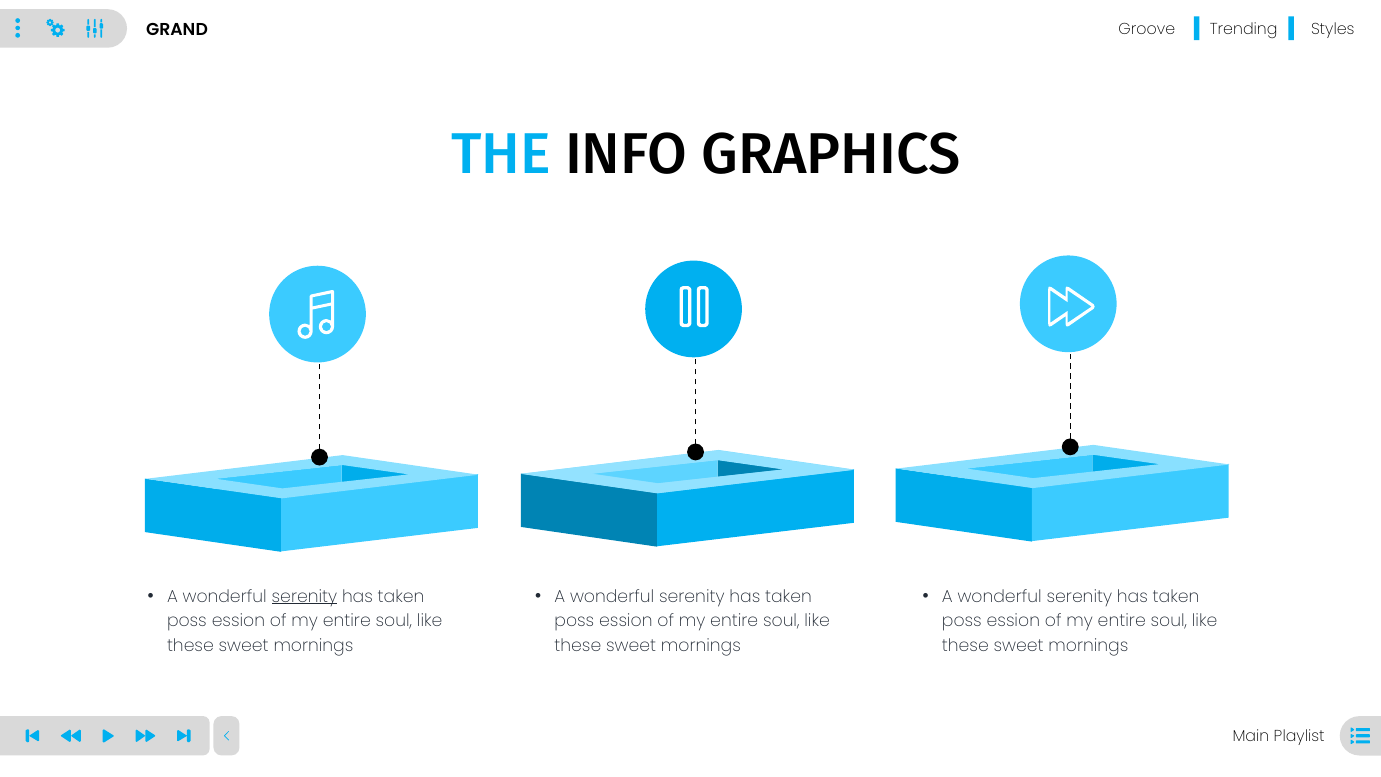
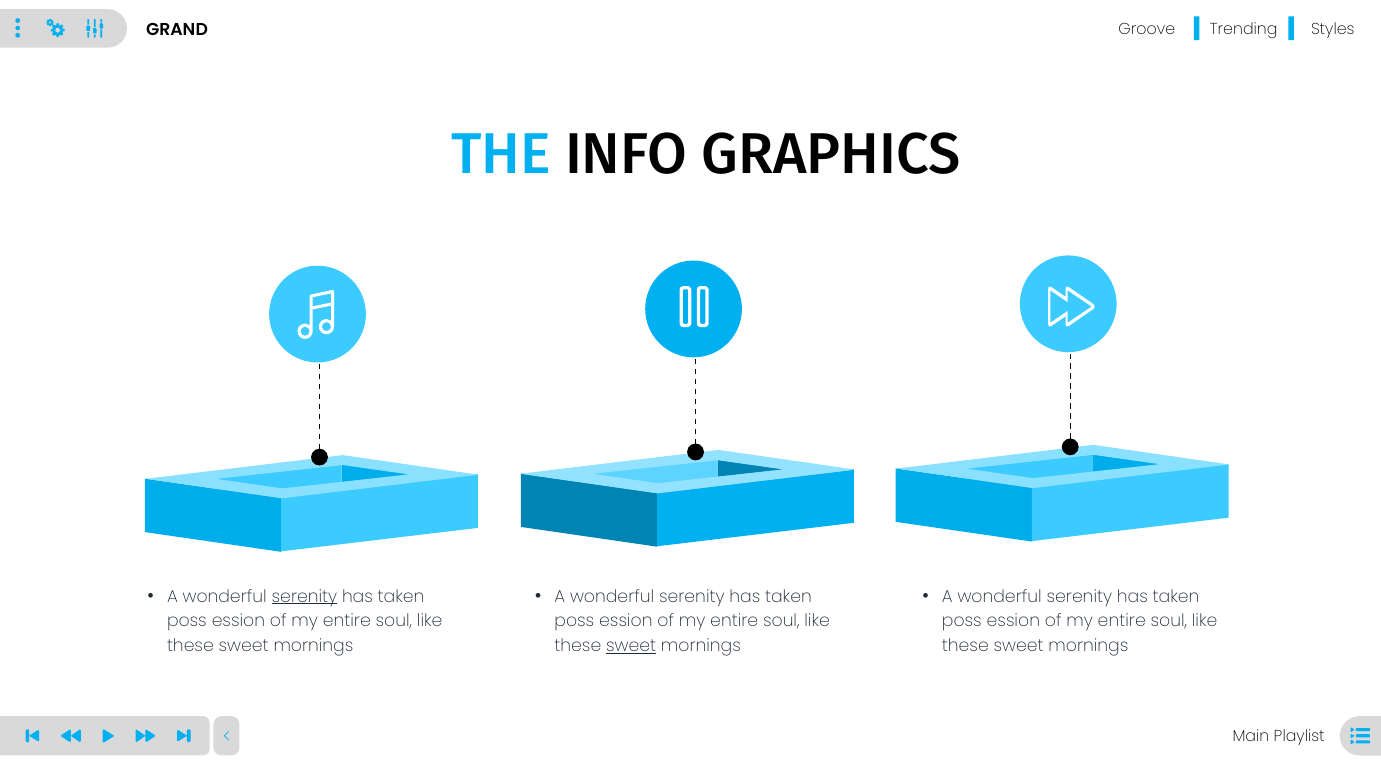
sweet at (631, 646) underline: none -> present
